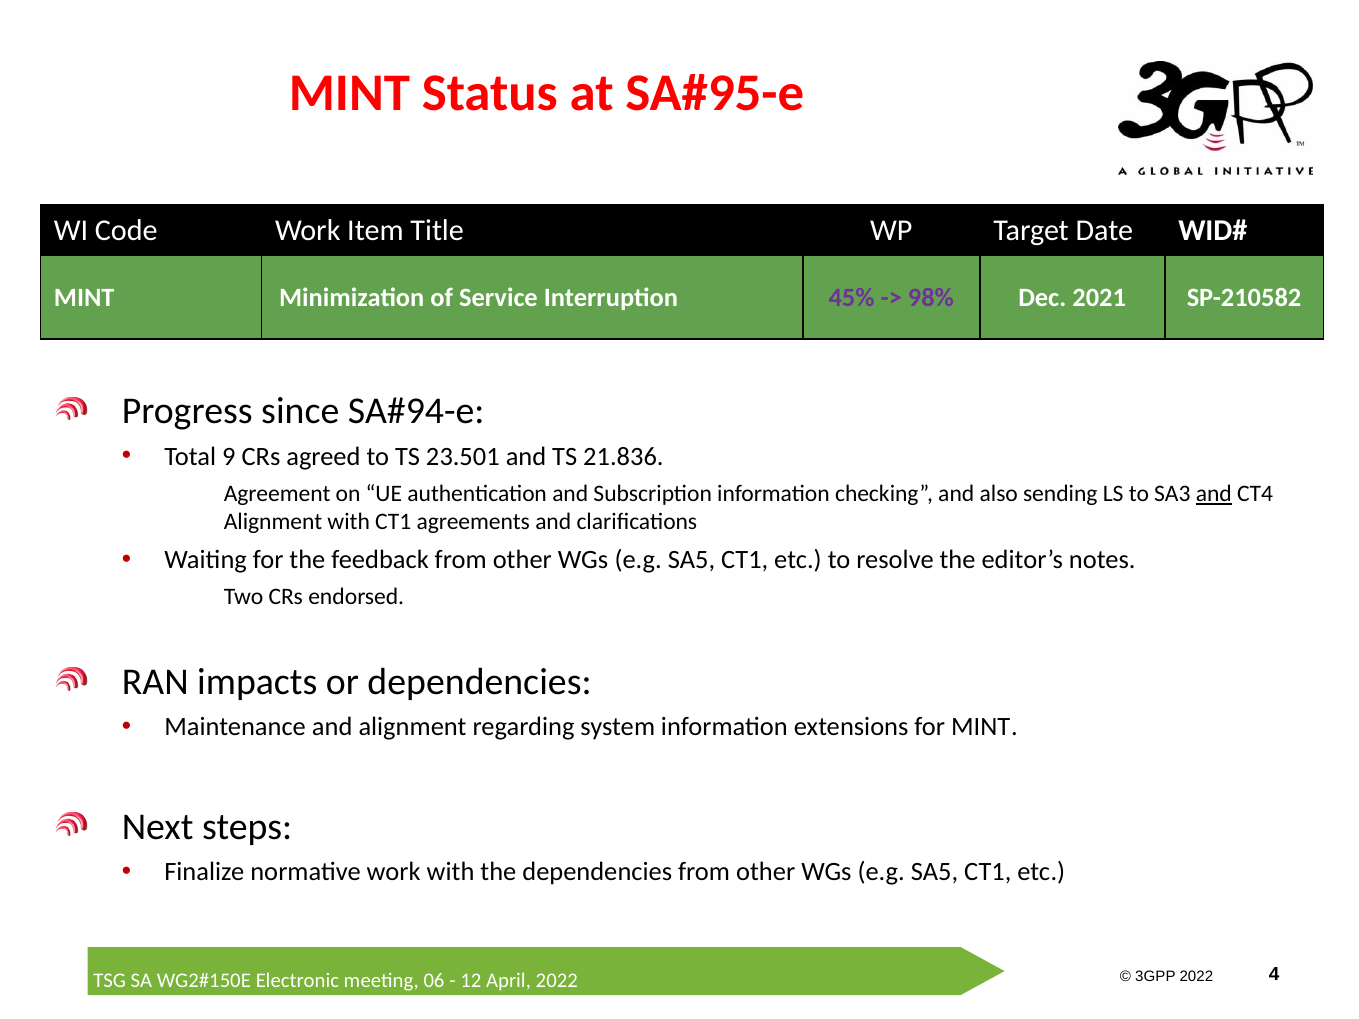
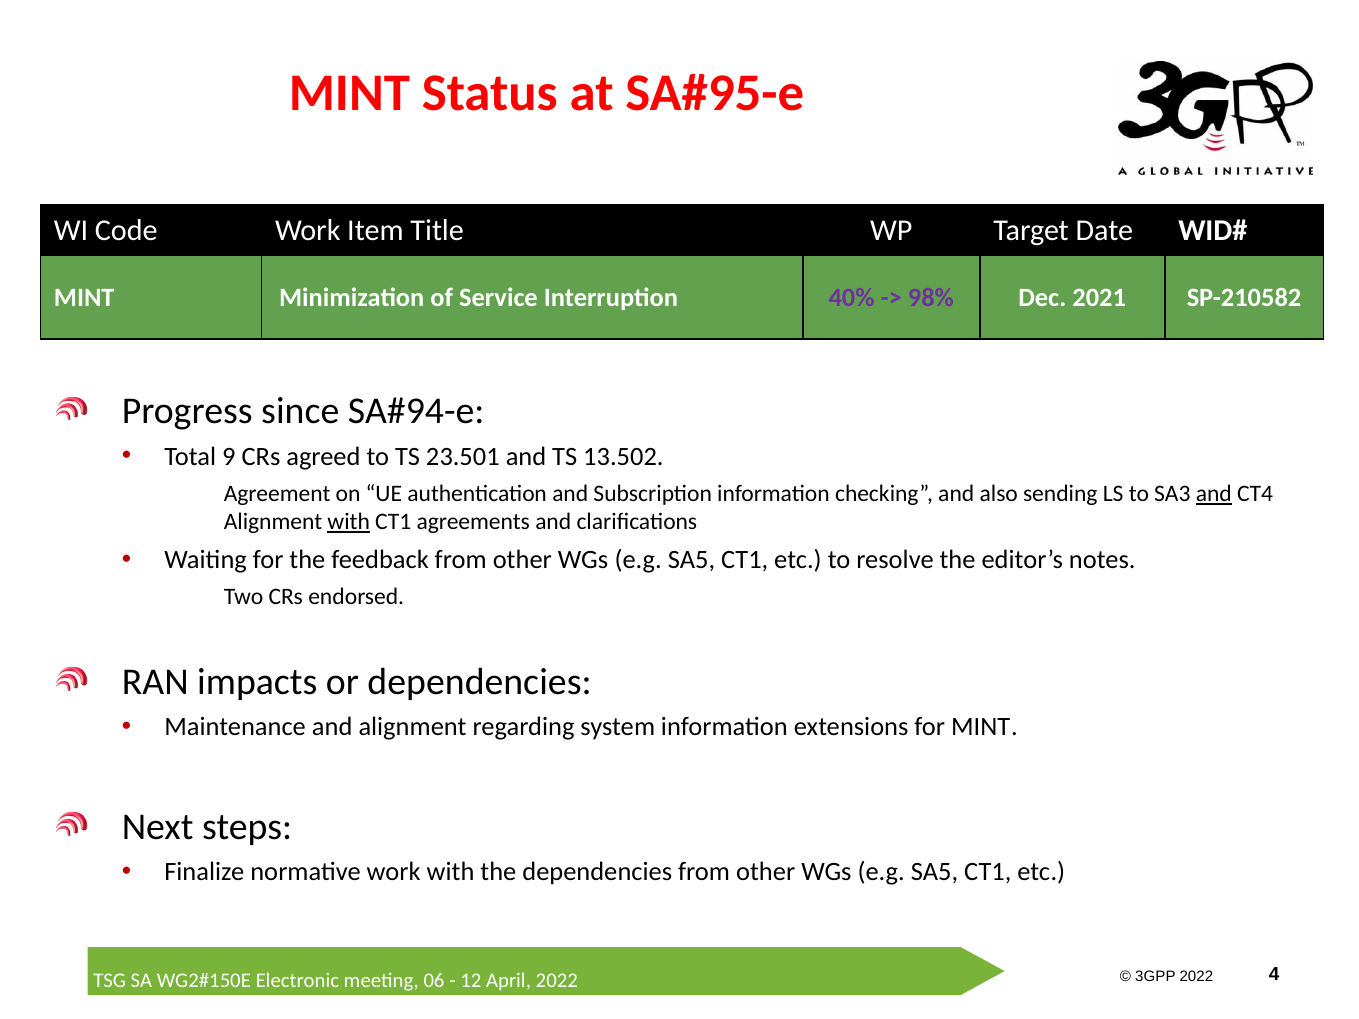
45%: 45% -> 40%
21.836: 21.836 -> 13.502
with at (349, 522) underline: none -> present
